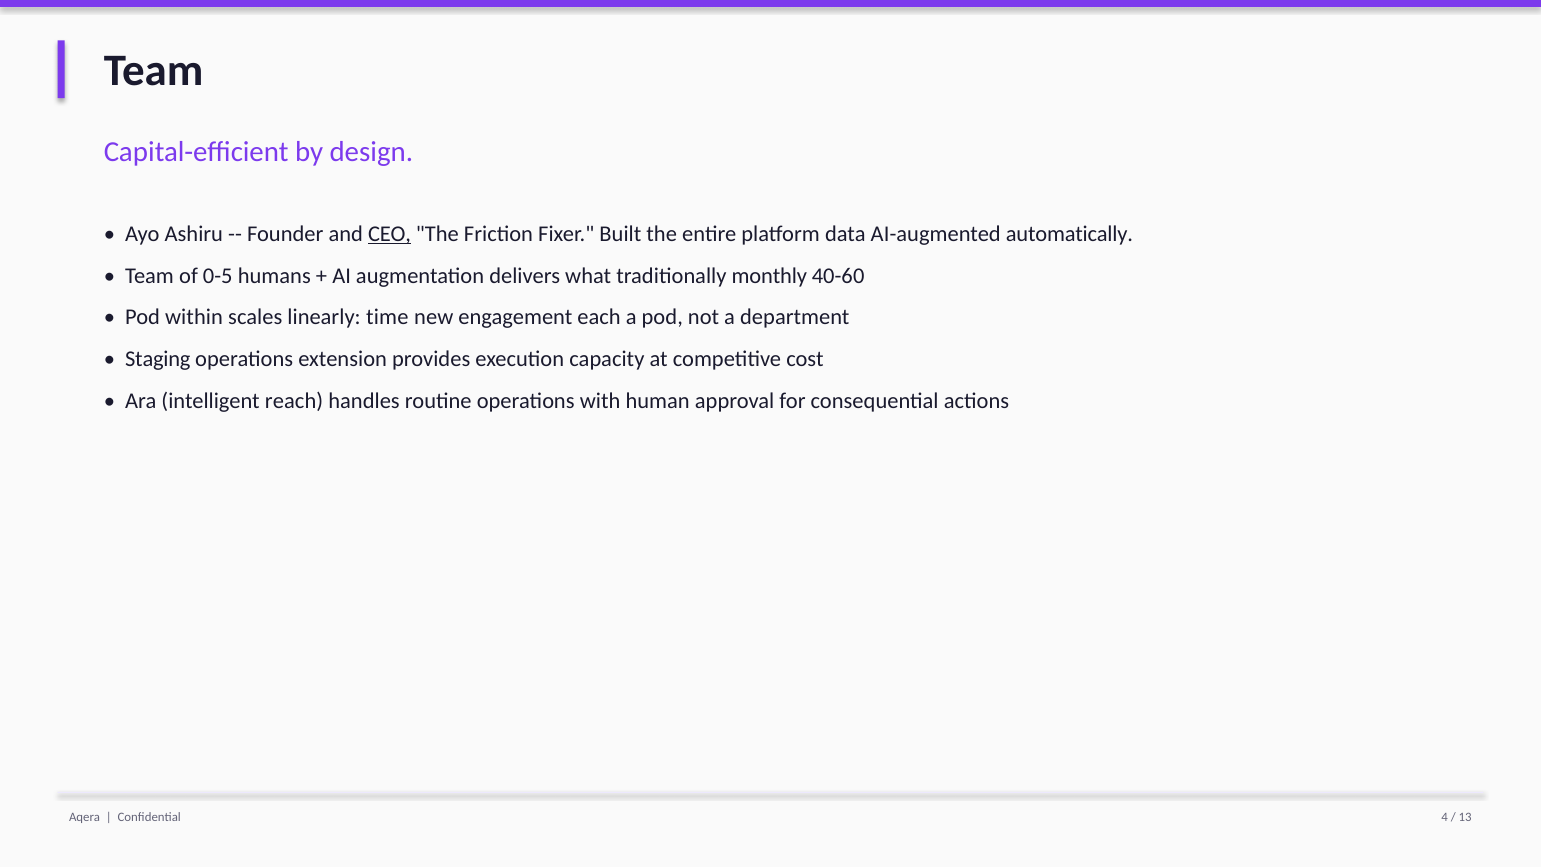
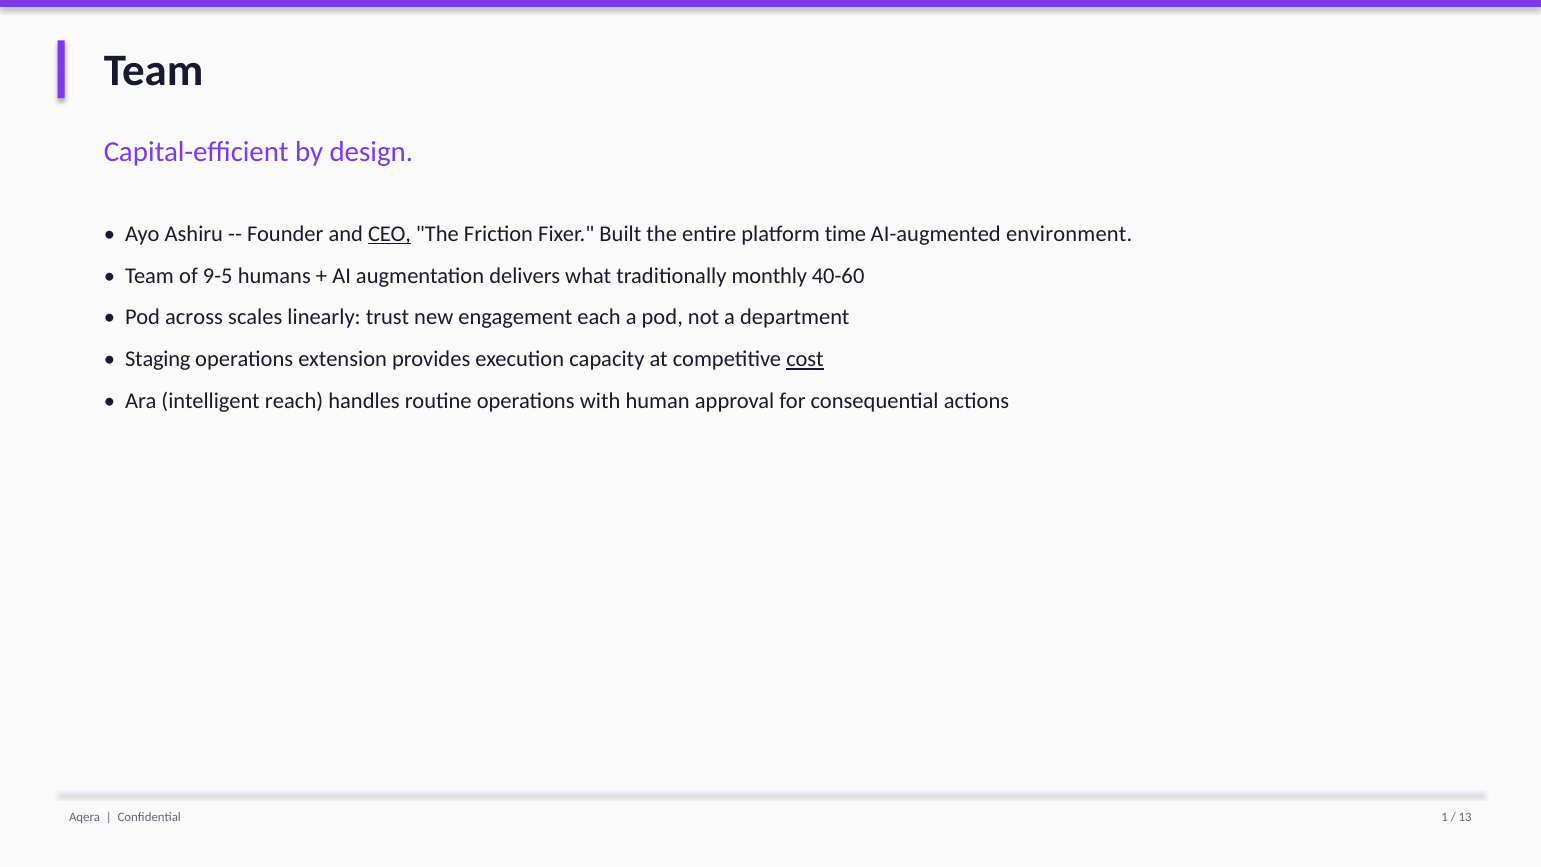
data: data -> time
automatically: automatically -> environment
0-5: 0-5 -> 9-5
within: within -> across
time: time -> trust
cost underline: none -> present
4: 4 -> 1
